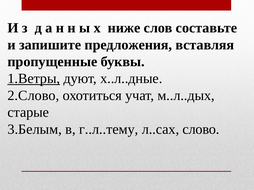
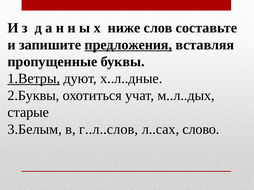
предложения underline: none -> present
2.Слово: 2.Слово -> 2.Буквы
г..л..тему: г..л..тему -> г..л..слов
